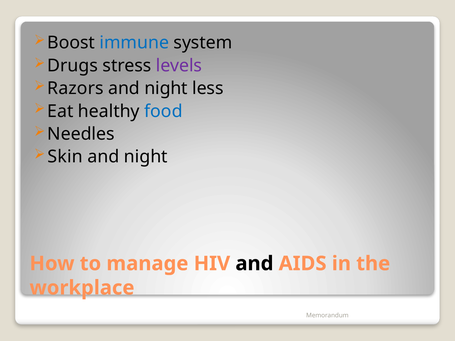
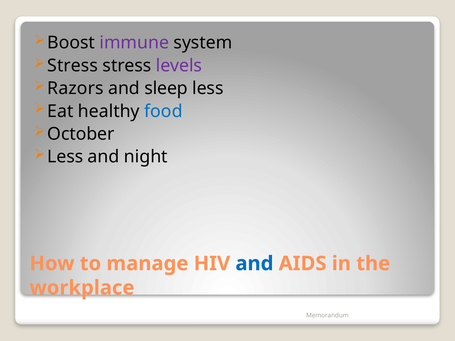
immune colour: blue -> purple
Drugs at (73, 66): Drugs -> Stress
night at (166, 88): night -> sleep
Needles: Needles -> October
Skin at (65, 157): Skin -> Less
and at (254, 264) colour: black -> blue
